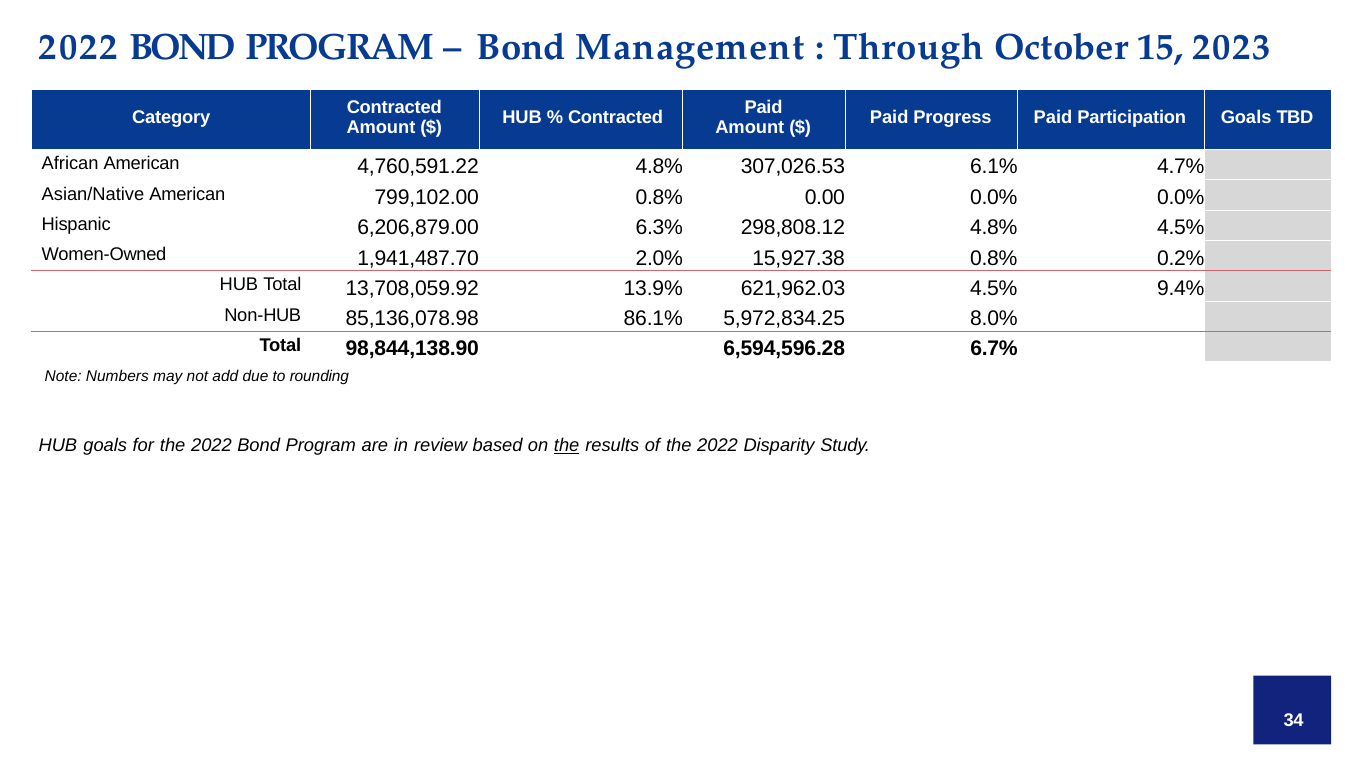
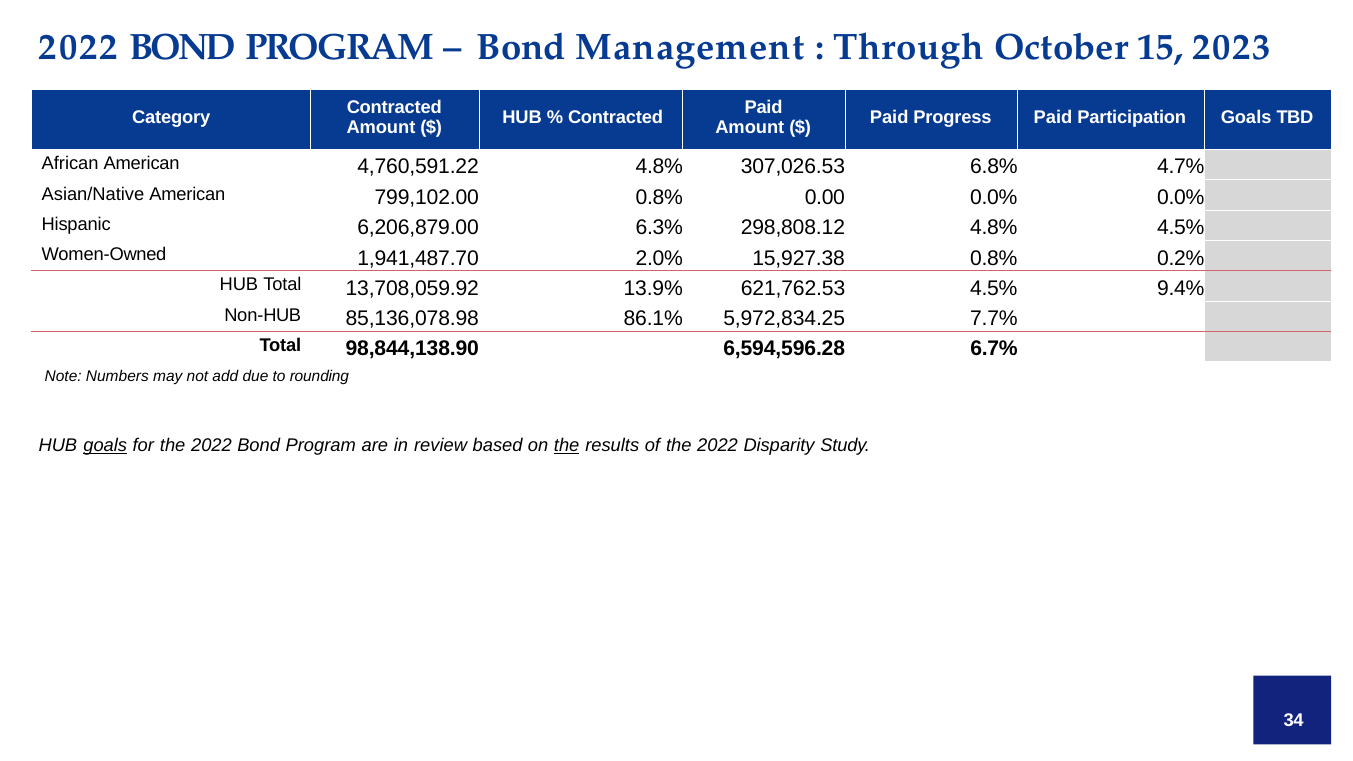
6.1%: 6.1% -> 6.8%
621,962.03: 621,962.03 -> 621,762.53
8.0%: 8.0% -> 7.7%
goals at (105, 446) underline: none -> present
